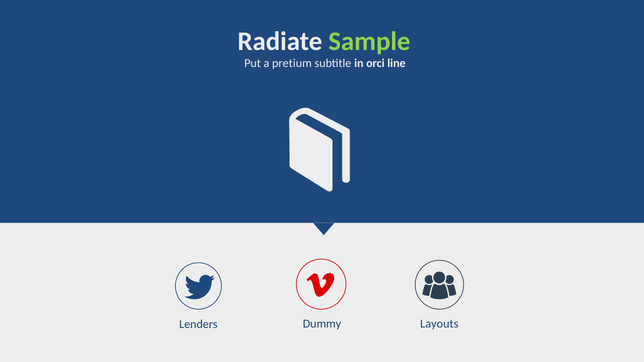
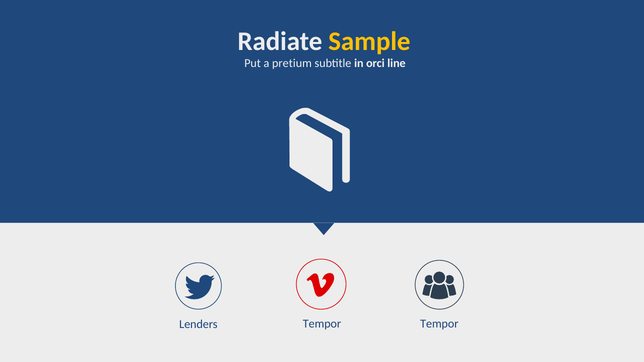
Sample colour: light green -> yellow
Dummy at (322, 324): Dummy -> Tempor
Lenders Layouts: Layouts -> Tempor
